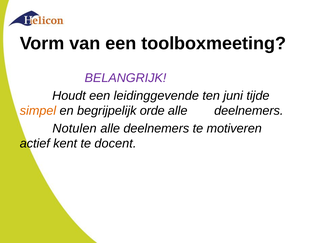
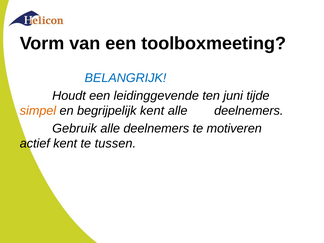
BELANGRIJK colour: purple -> blue
begrijpelijk orde: orde -> kent
Notulen: Notulen -> Gebruik
docent: docent -> tussen
